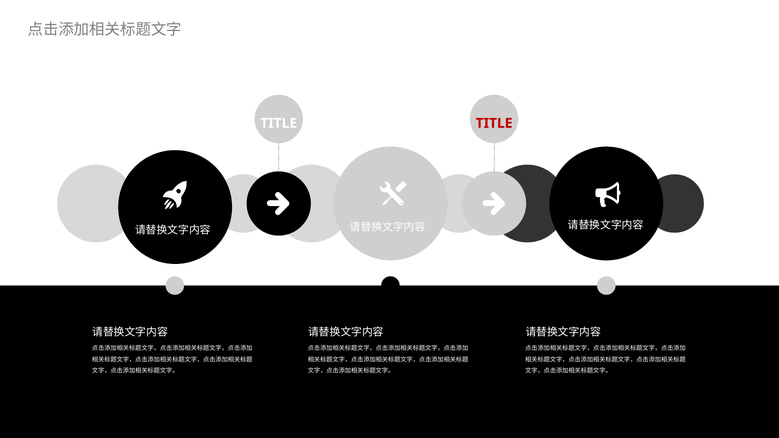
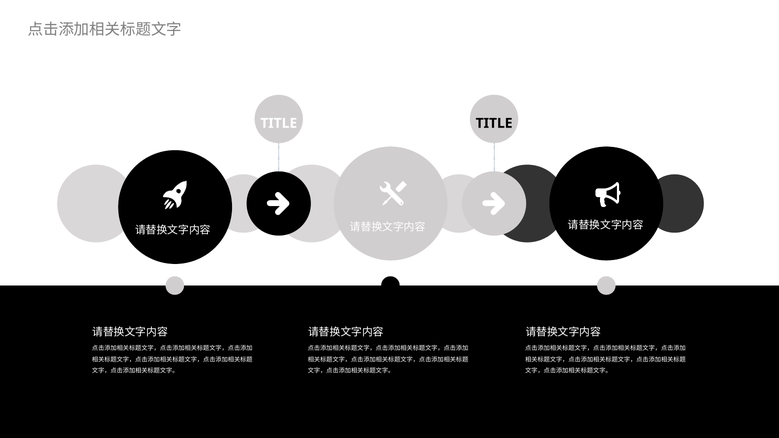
TITLE at (494, 123) colour: red -> black
